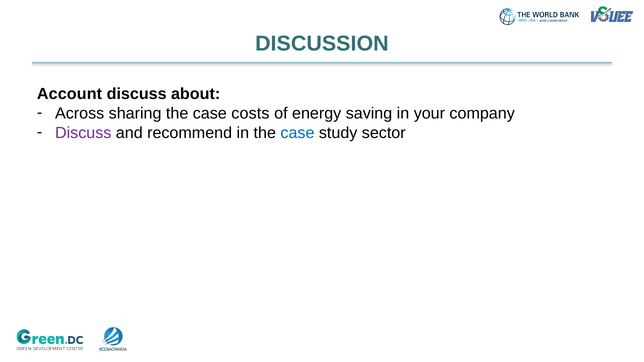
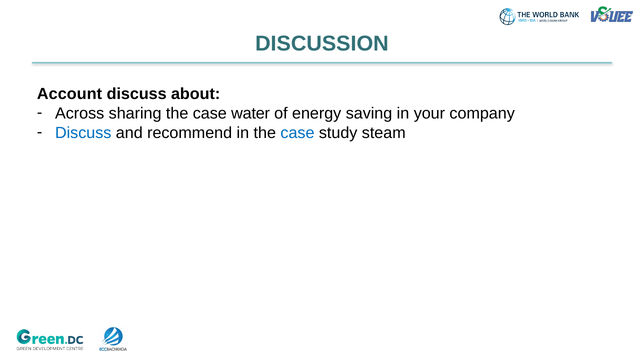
costs: costs -> water
Discuss at (83, 133) colour: purple -> blue
sector: sector -> steam
